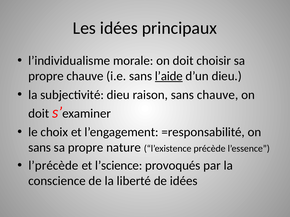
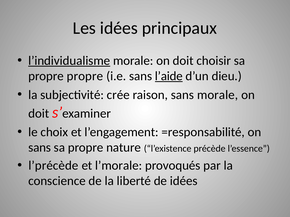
l’individualisme underline: none -> present
propre chauve: chauve -> propre
subjectivité dieu: dieu -> crée
sans chauve: chauve -> morale
l’science: l’science -> l’morale
